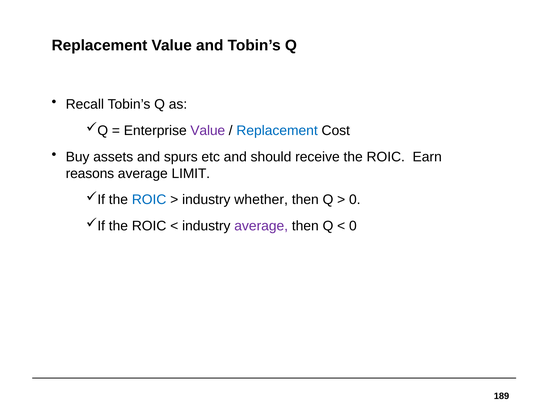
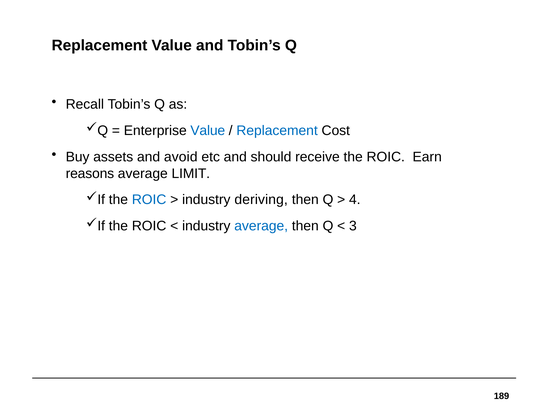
Value at (208, 130) colour: purple -> blue
spurs: spurs -> avoid
whether: whether -> deriving
0 at (355, 200): 0 -> 4
average at (261, 226) colour: purple -> blue
0 at (353, 226): 0 -> 3
